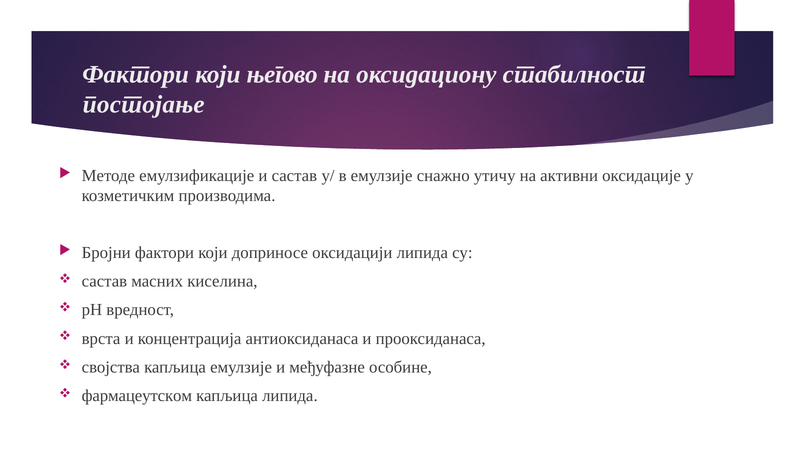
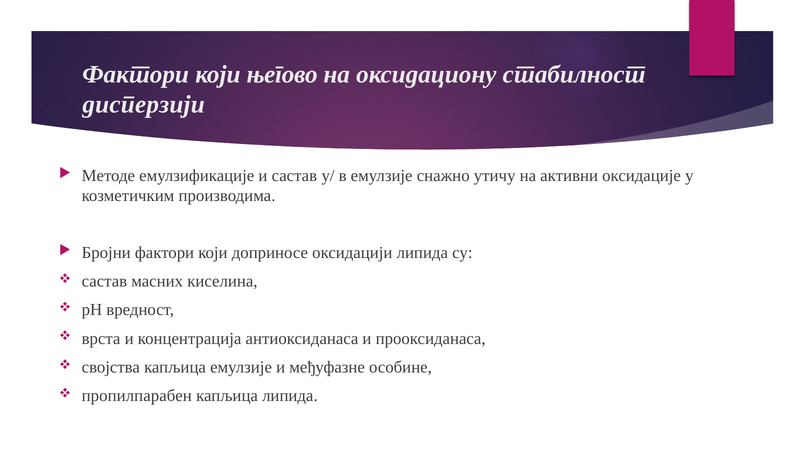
постојање: постојање -> дисперзији
фармацеутском: фармацеутском -> пропилпарабен
